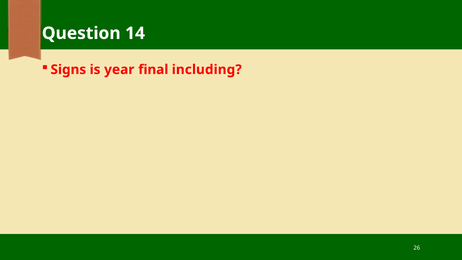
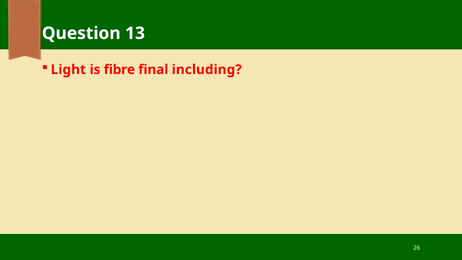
14: 14 -> 13
Signs: Signs -> Light
year: year -> fibre
